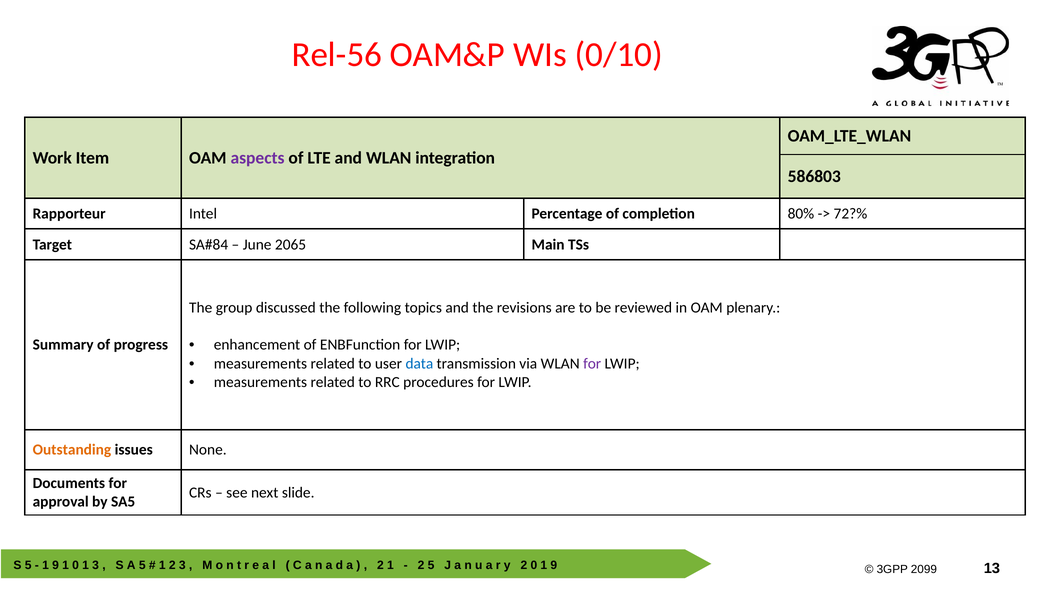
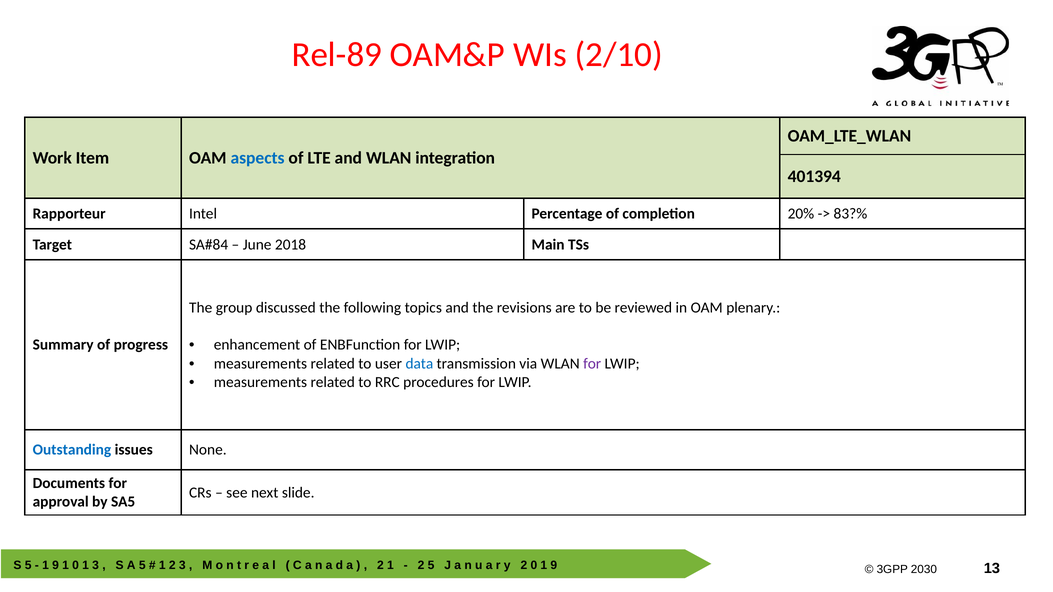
Rel-56: Rel-56 -> Rel-89
0/10: 0/10 -> 2/10
aspects colour: purple -> blue
586803: 586803 -> 401394
80%: 80% -> 20%
72?%: 72?% -> 83?%
2065: 2065 -> 2018
Outstanding colour: orange -> blue
2099: 2099 -> 2030
